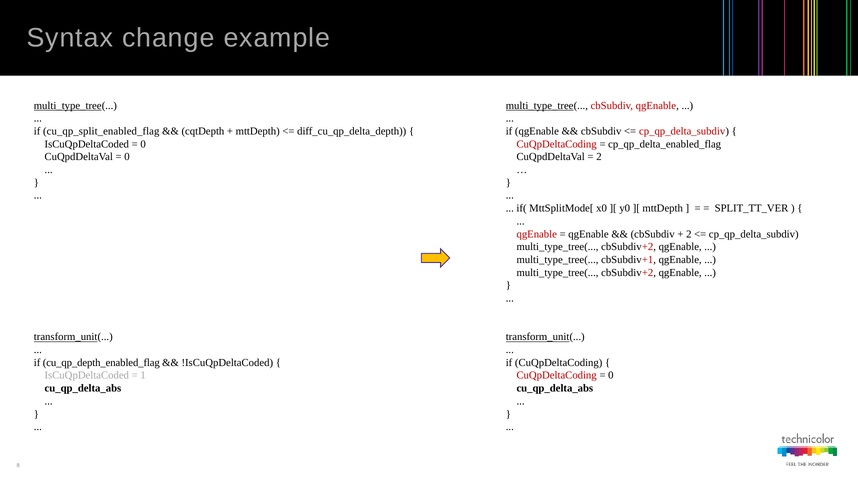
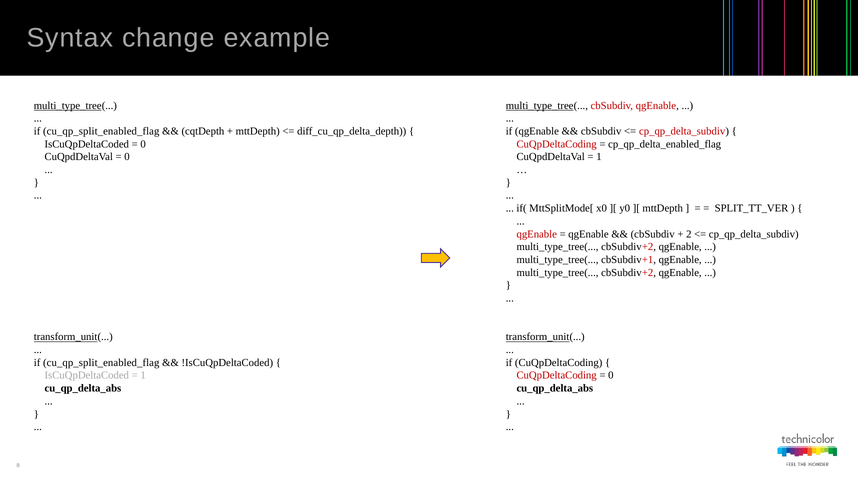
2 at (599, 157): 2 -> 1
cu_qp_depth_enabled_flag at (101, 363): cu_qp_depth_enabled_flag -> cu_qp_split_enabled_flag
